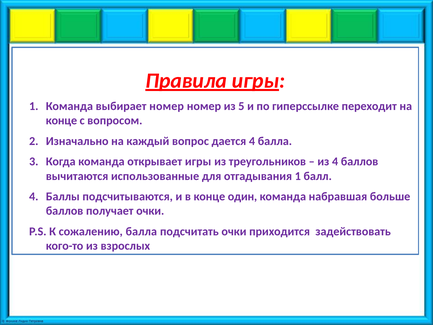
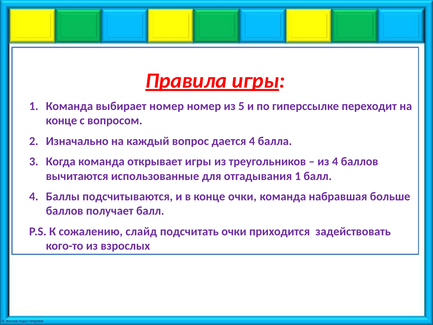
конце один: один -> очки
получает очки: очки -> балл
сожалению балла: балла -> слайд
